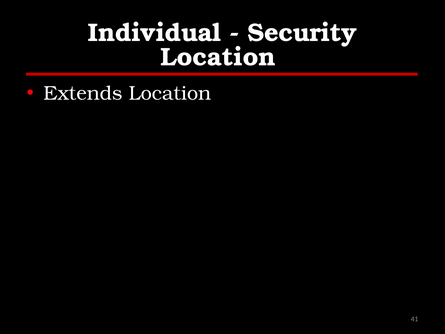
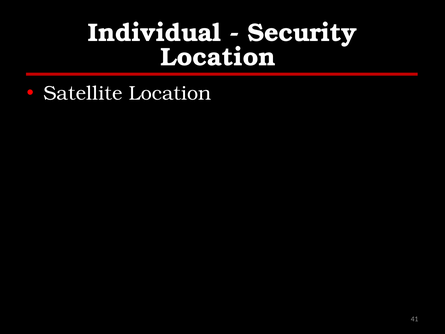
Extends: Extends -> Satellite
